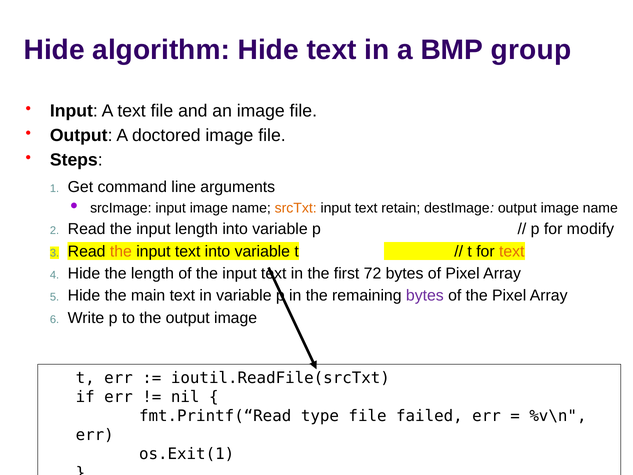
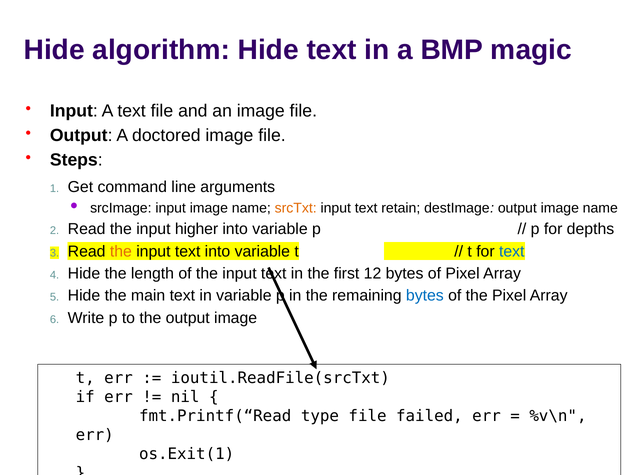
group: group -> magic
input length: length -> higher
modify: modify -> depths
text at (512, 251) colour: orange -> blue
72: 72 -> 12
bytes at (425, 295) colour: purple -> blue
